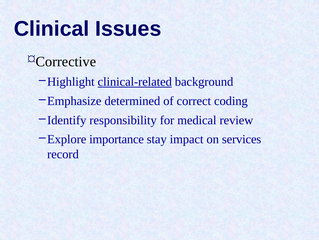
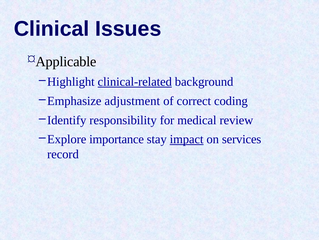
Corrective: Corrective -> Applicable
determined: determined -> adjustment
impact underline: none -> present
